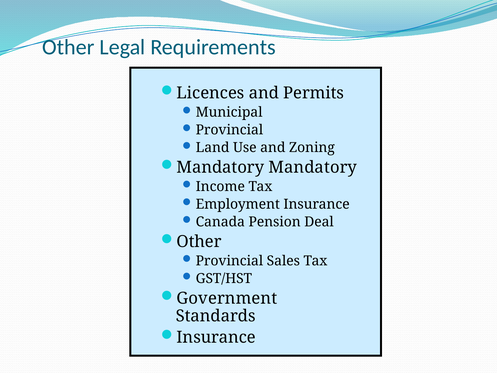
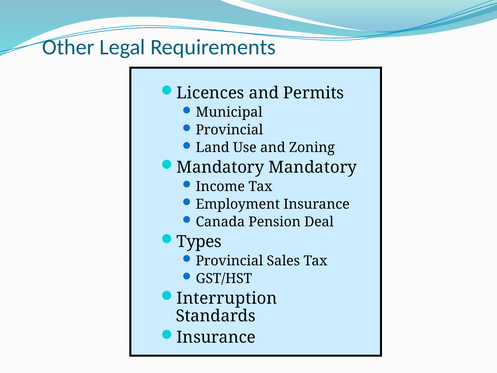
Other at (199, 241): Other -> Types
Government: Government -> Interruption
